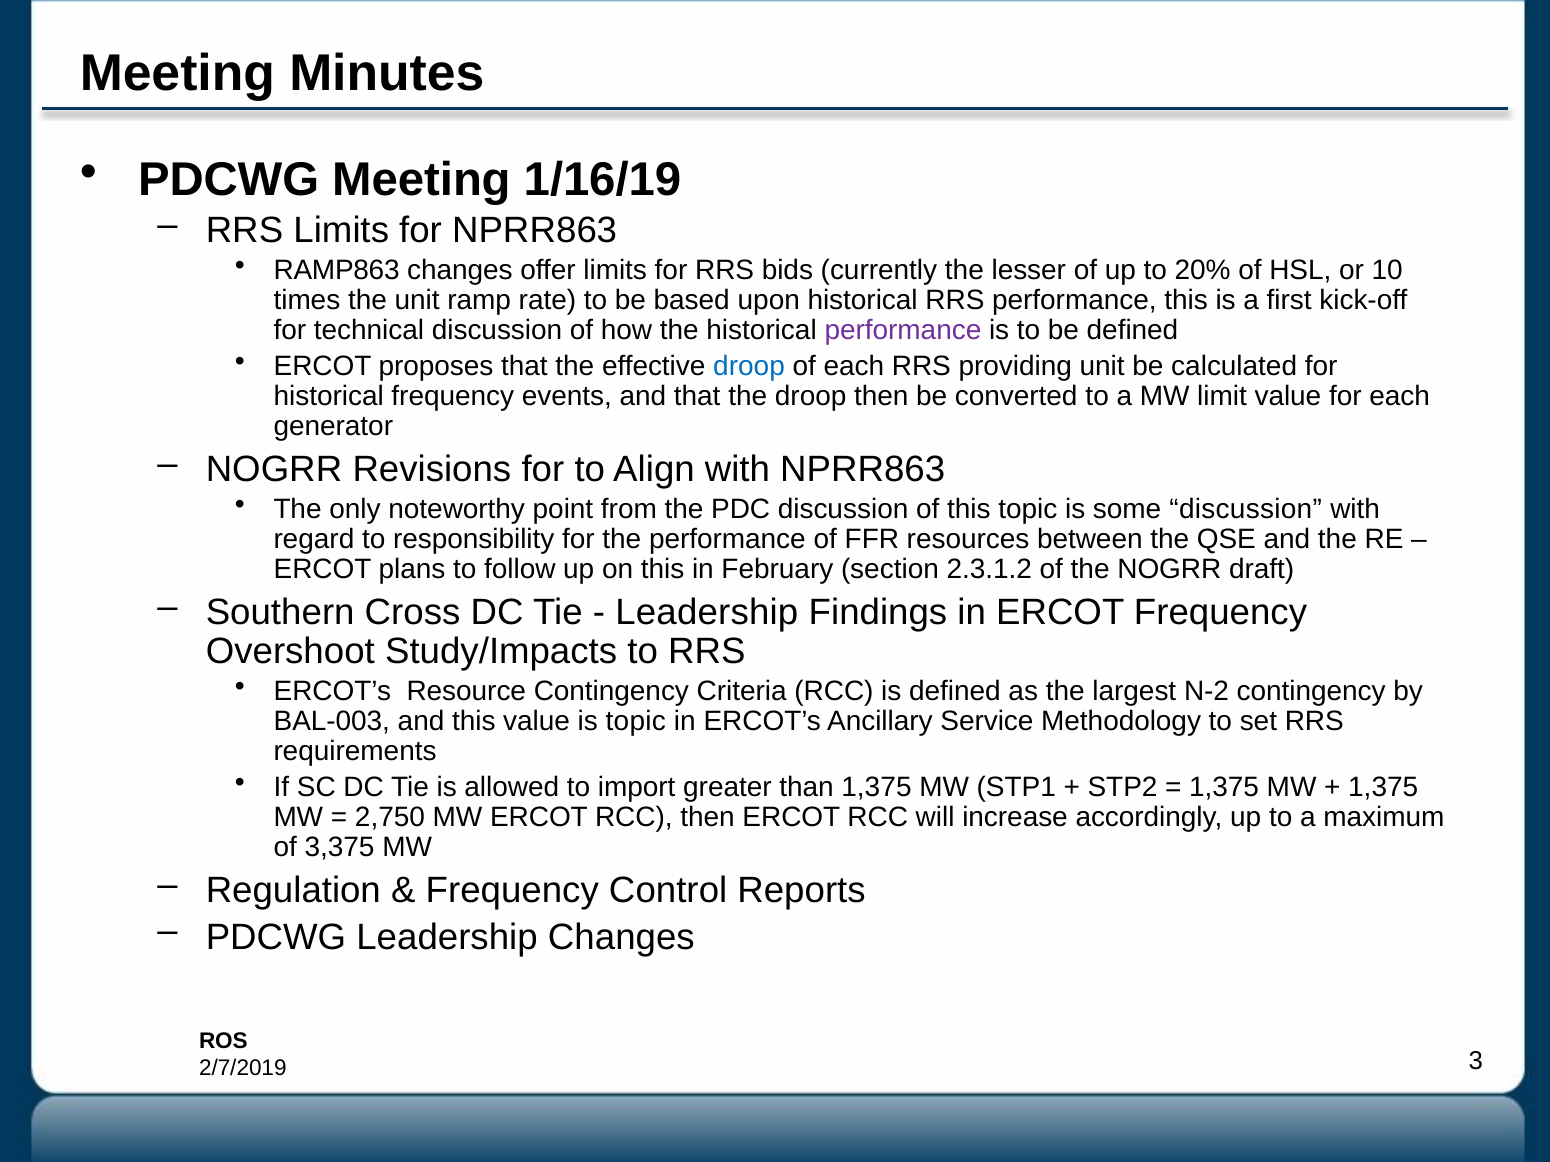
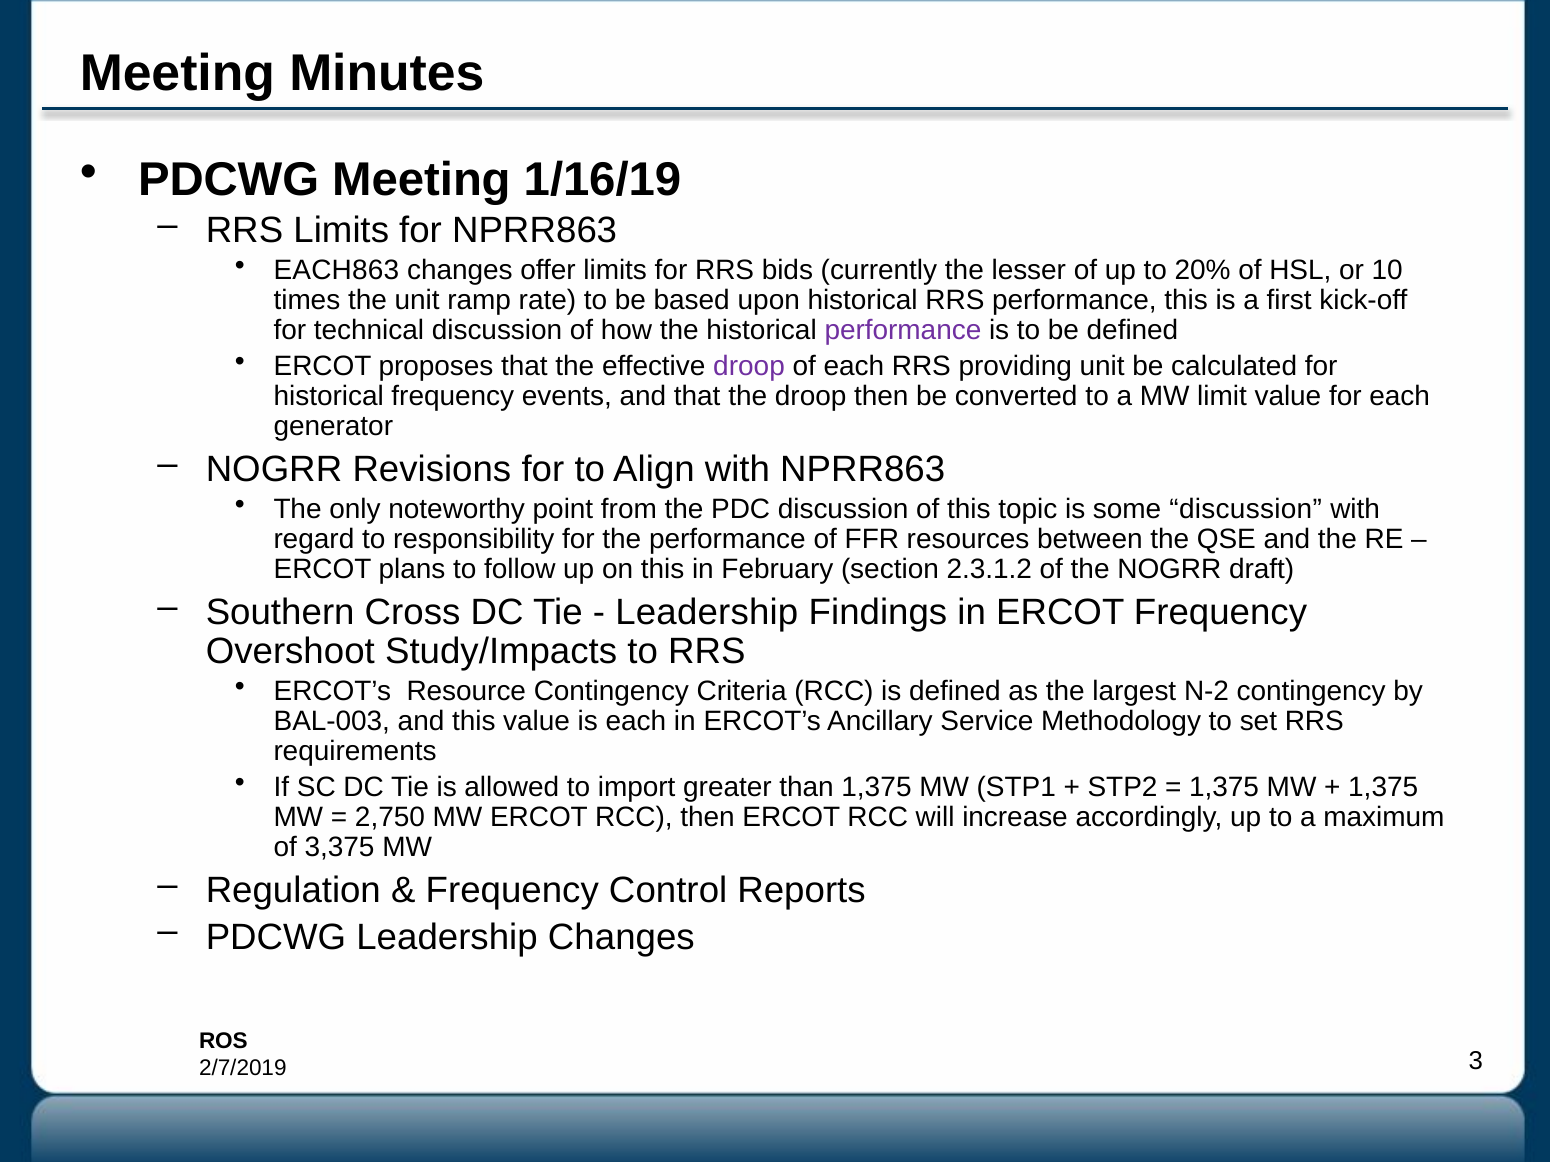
RAMP863: RAMP863 -> EACH863
droop at (749, 366) colour: blue -> purple
is topic: topic -> each
